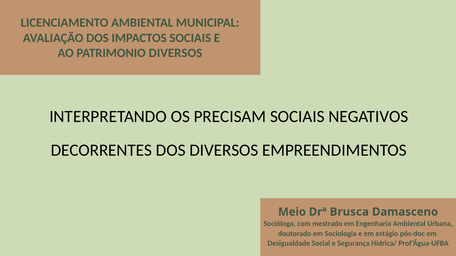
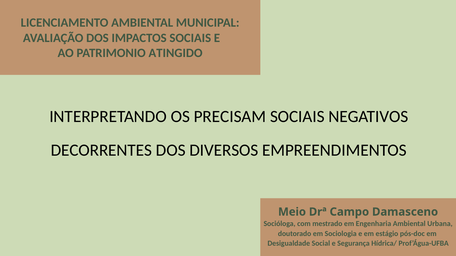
PATRIMONIO DIVERSOS: DIVERSOS -> ATINGIDO
Brusca: Brusca -> Campo
